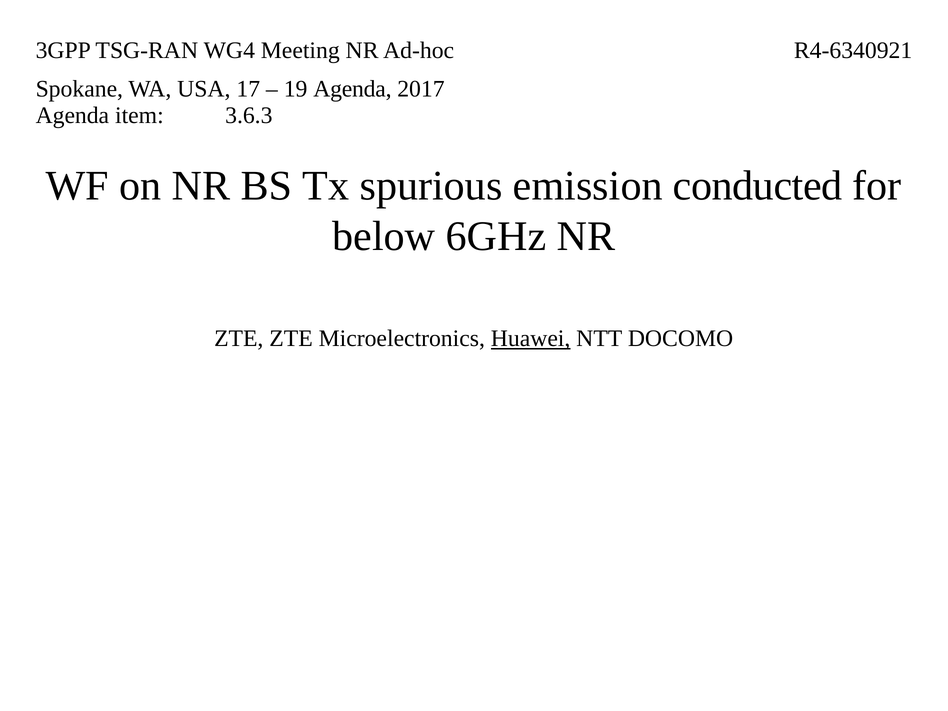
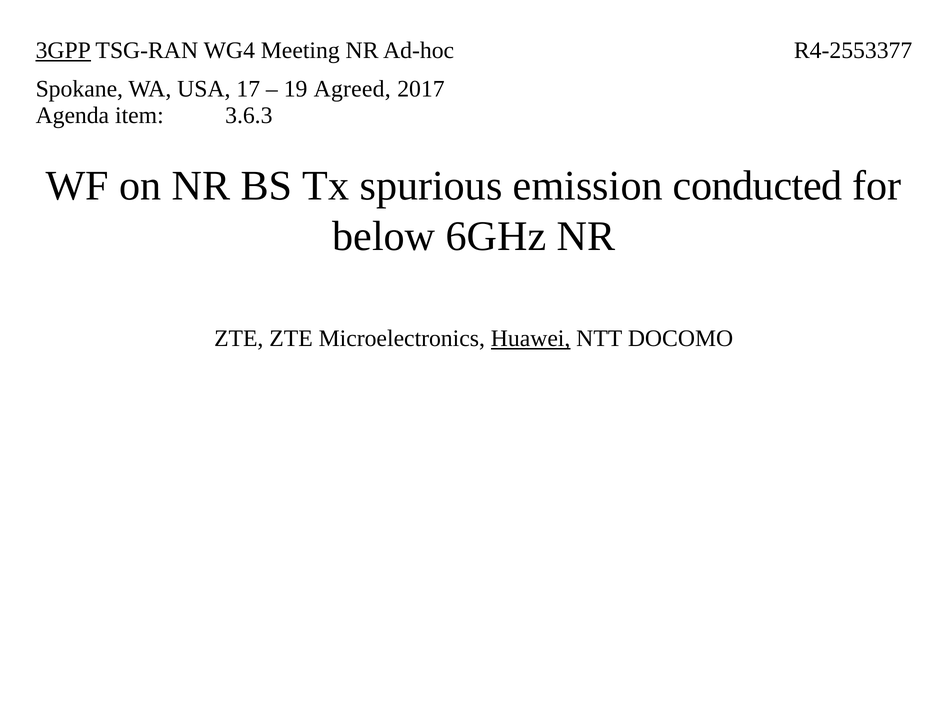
3GPP underline: none -> present
R4-6340921: R4-6340921 -> R4-2553377
19 Agenda: Agenda -> Agreed
